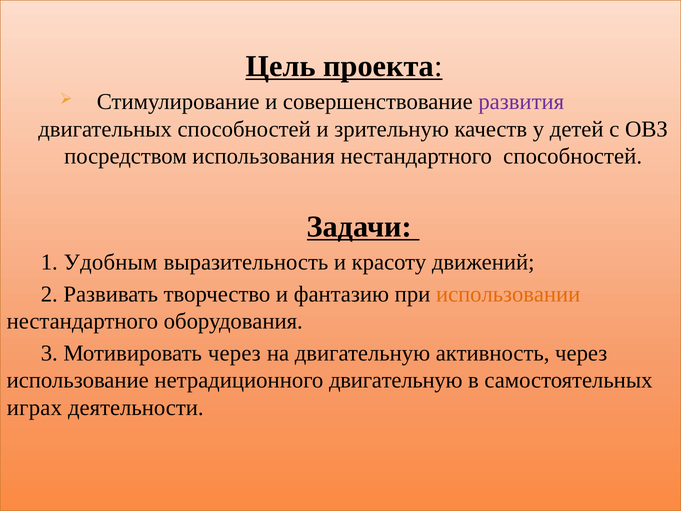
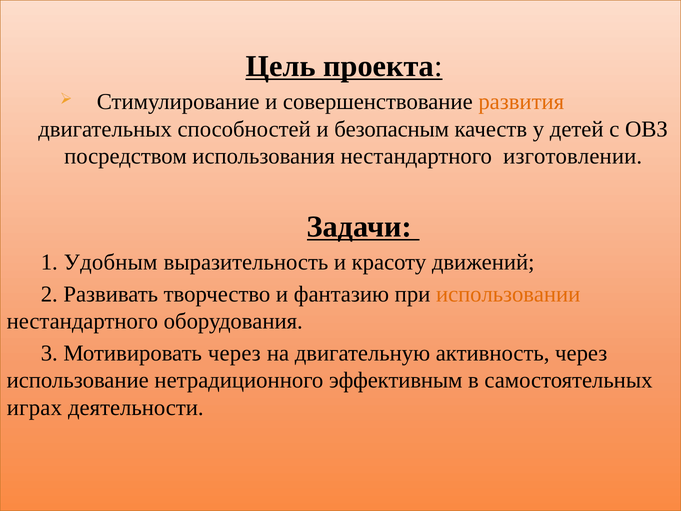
развития colour: purple -> orange
зрительную: зрительную -> безопасным
нестандартного способностей: способностей -> изготовлении
нетрадиционного двигательную: двигательную -> эффективным
